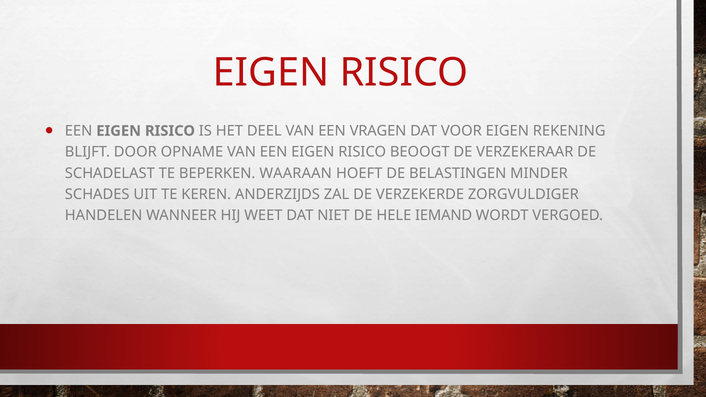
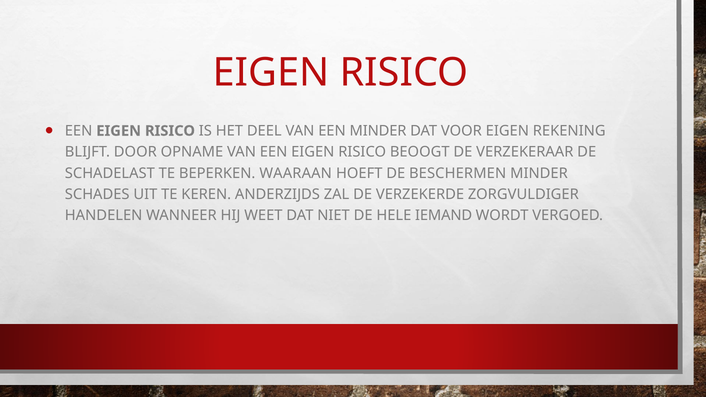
EEN VRAGEN: VRAGEN -> MINDER
BELASTINGEN: BELASTINGEN -> BESCHERMEN
